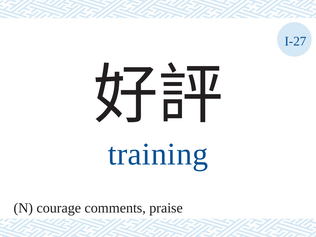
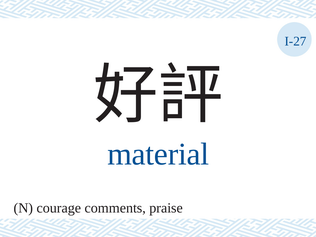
training: training -> material
